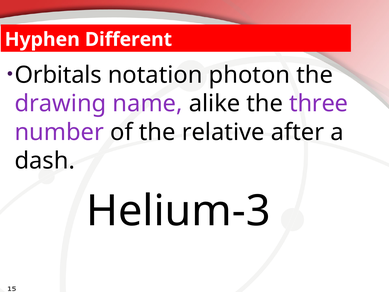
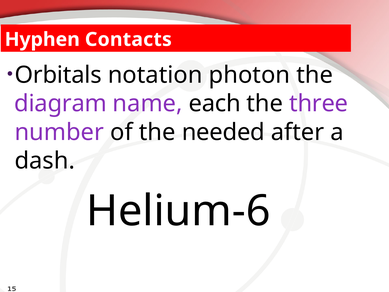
Different: Different -> Contacts
drawing: drawing -> diagram
alike: alike -> each
relative: relative -> needed
Helium-3: Helium-3 -> Helium-6
